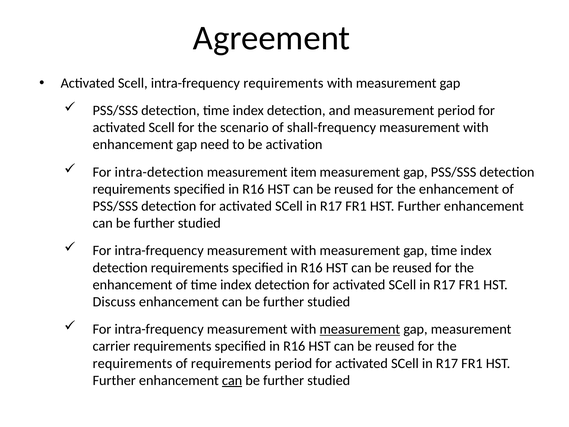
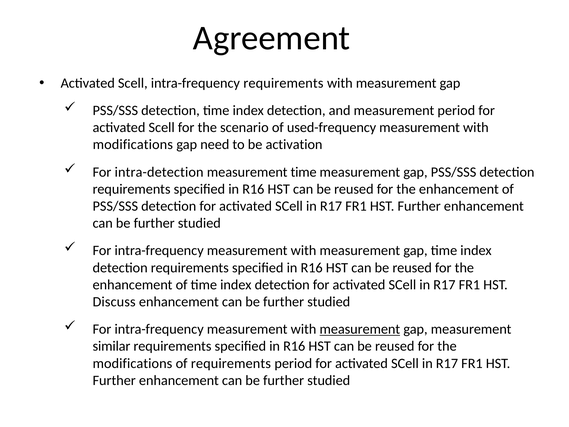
shall-frequency: shall-frequency -> used-frequency
enhancement at (133, 145): enhancement -> modifications
measurement item: item -> time
carrier: carrier -> similar
requirements at (132, 363): requirements -> modifications
can at (232, 380) underline: present -> none
